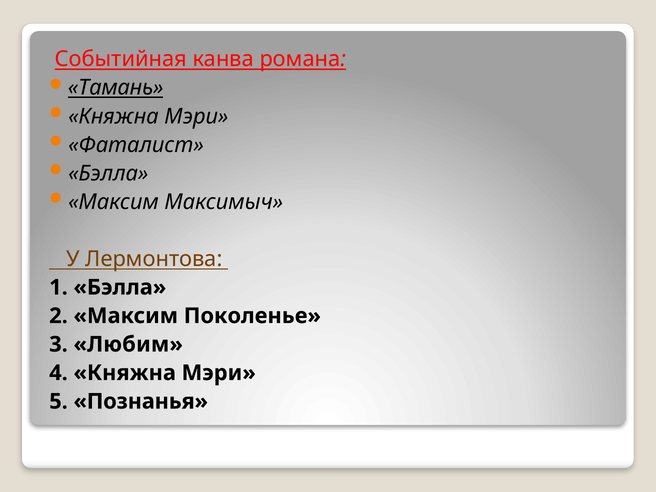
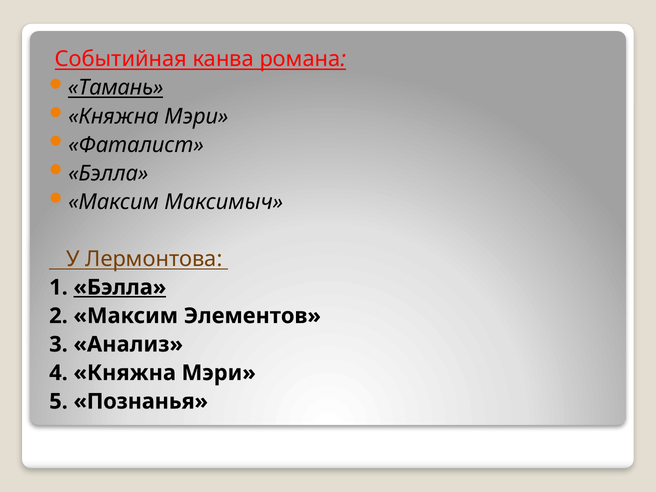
Бэлла at (120, 287) underline: none -> present
Поколенье: Поколенье -> Элементов
Любим: Любим -> Анализ
